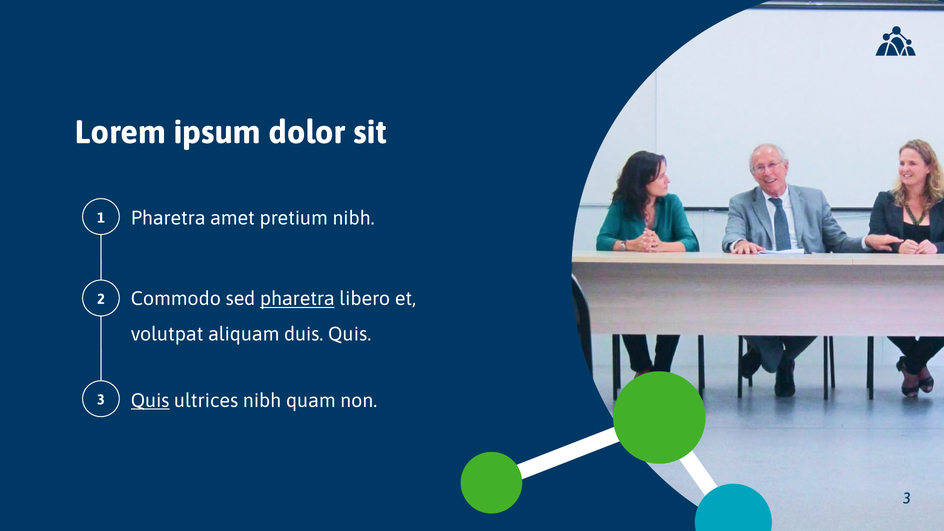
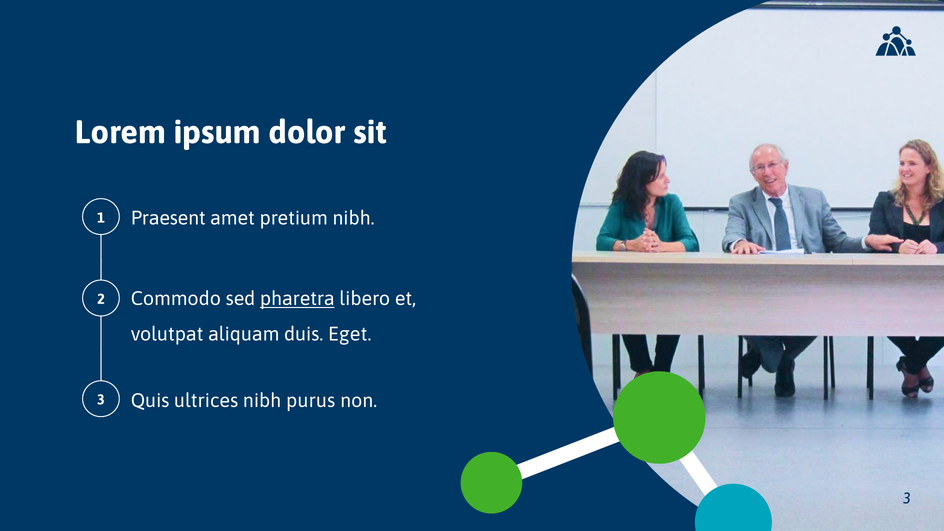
Pharetra at (168, 218): Pharetra -> Praesent
duis Quis: Quis -> Eget
Quis at (150, 401) underline: present -> none
quam: quam -> purus
